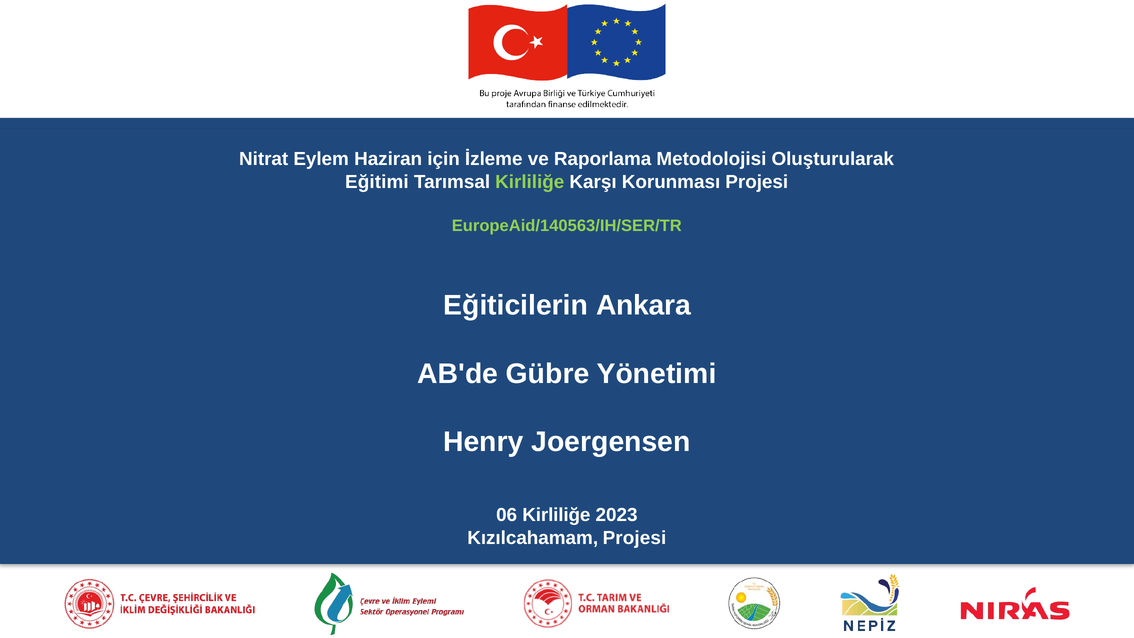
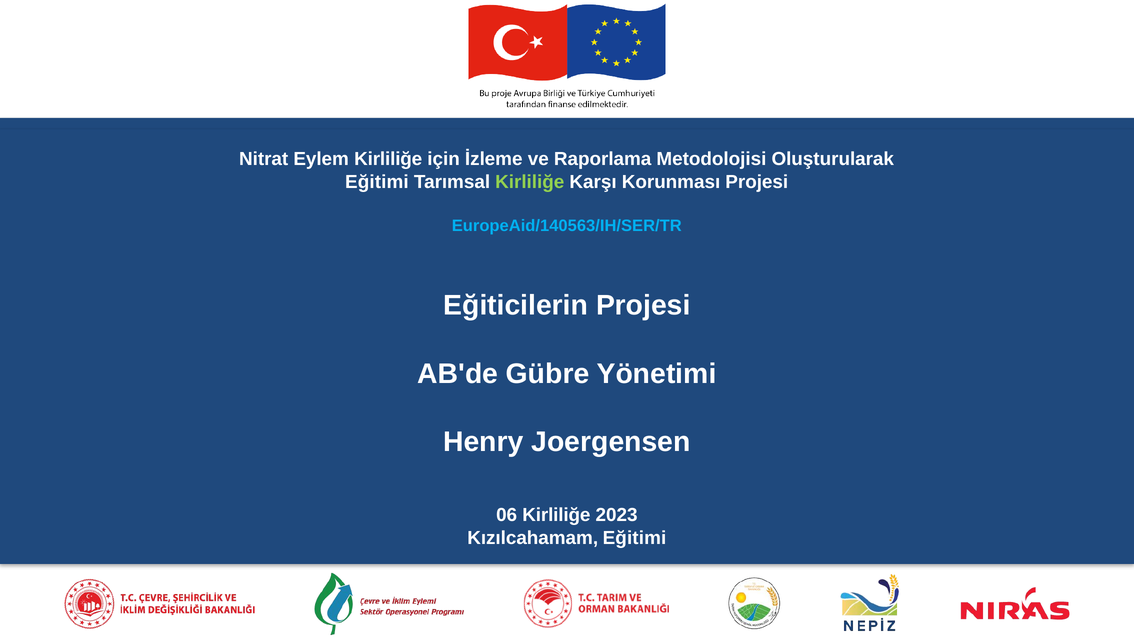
Eylem Haziran: Haziran -> Kirliliğe
EuropeAid/140563/IH/SER/TR colour: light green -> light blue
Eğiticilerin Ankara: Ankara -> Projesi
Kızılcahamam Projesi: Projesi -> Eğitimi
